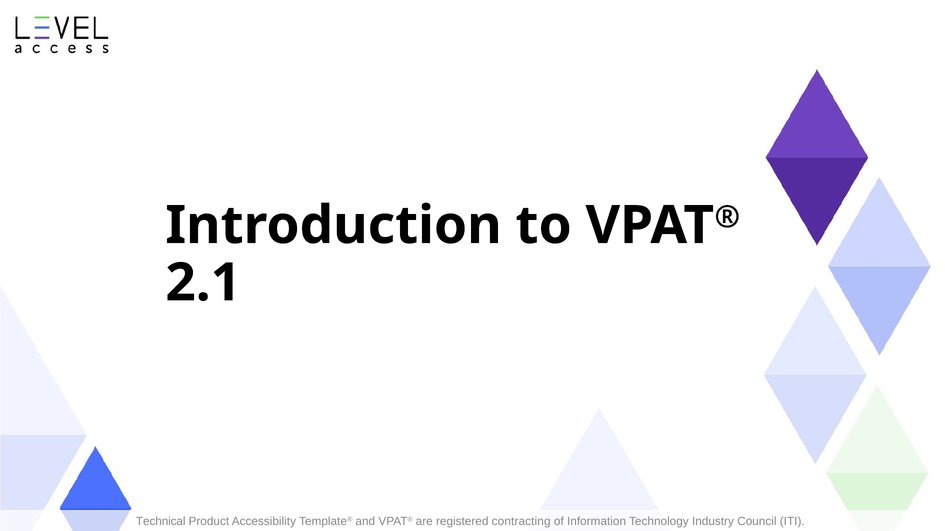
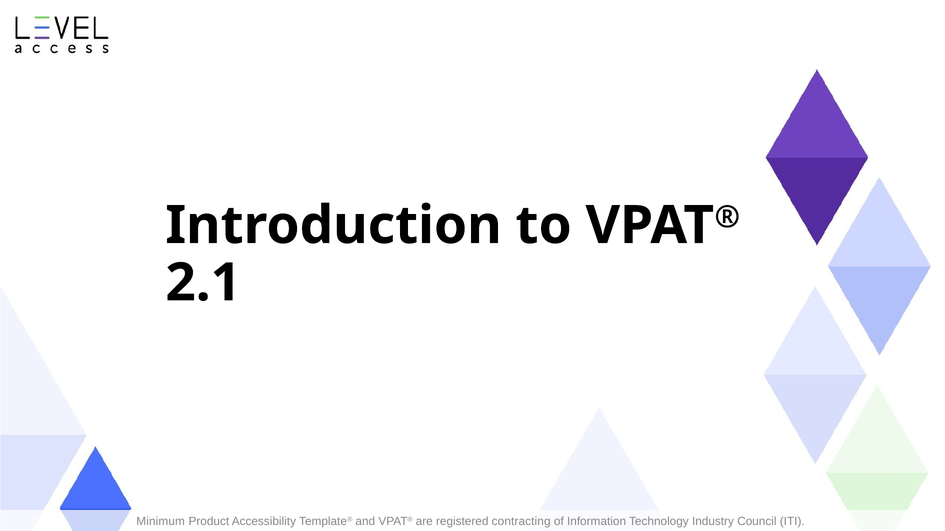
Technical: Technical -> Minimum
